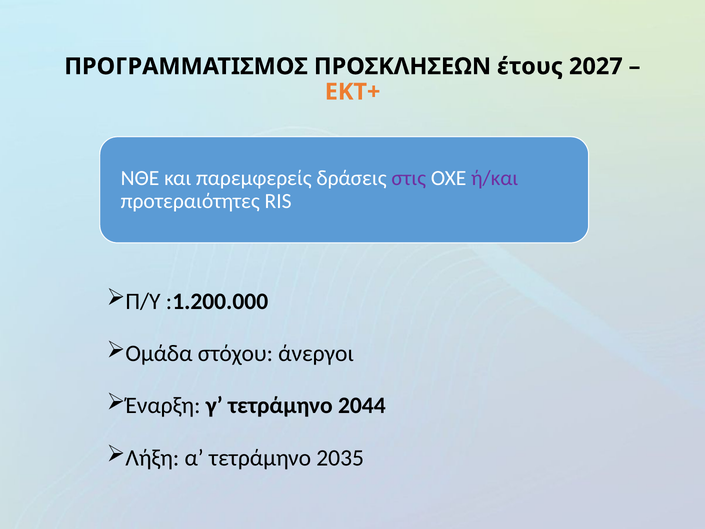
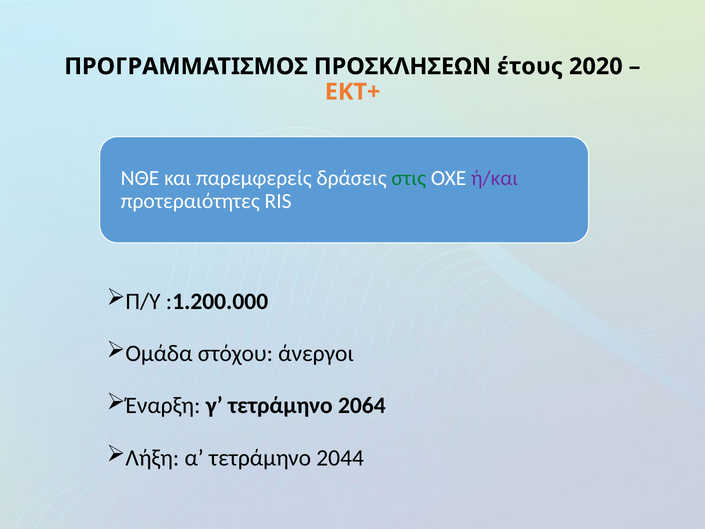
2027: 2027 -> 2020
στις colour: purple -> green
2044: 2044 -> 2064
2035: 2035 -> 2044
